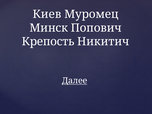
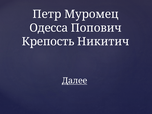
Киев: Киев -> Петр
Минск: Минск -> Одесса
